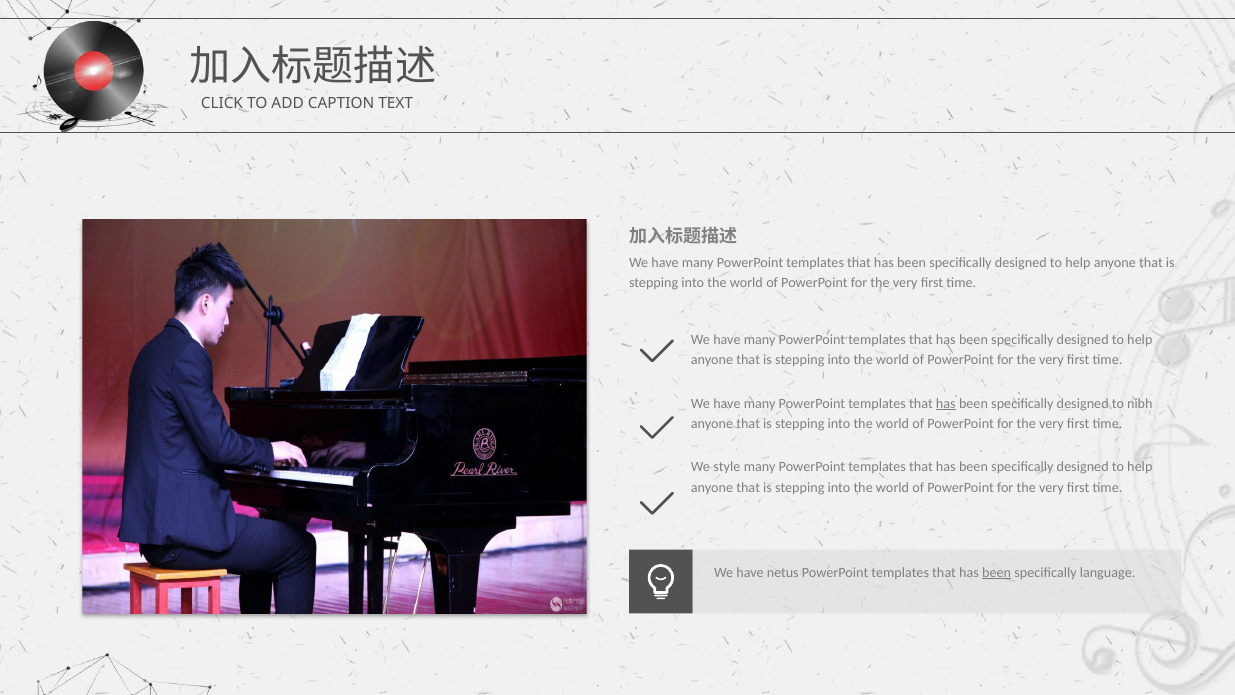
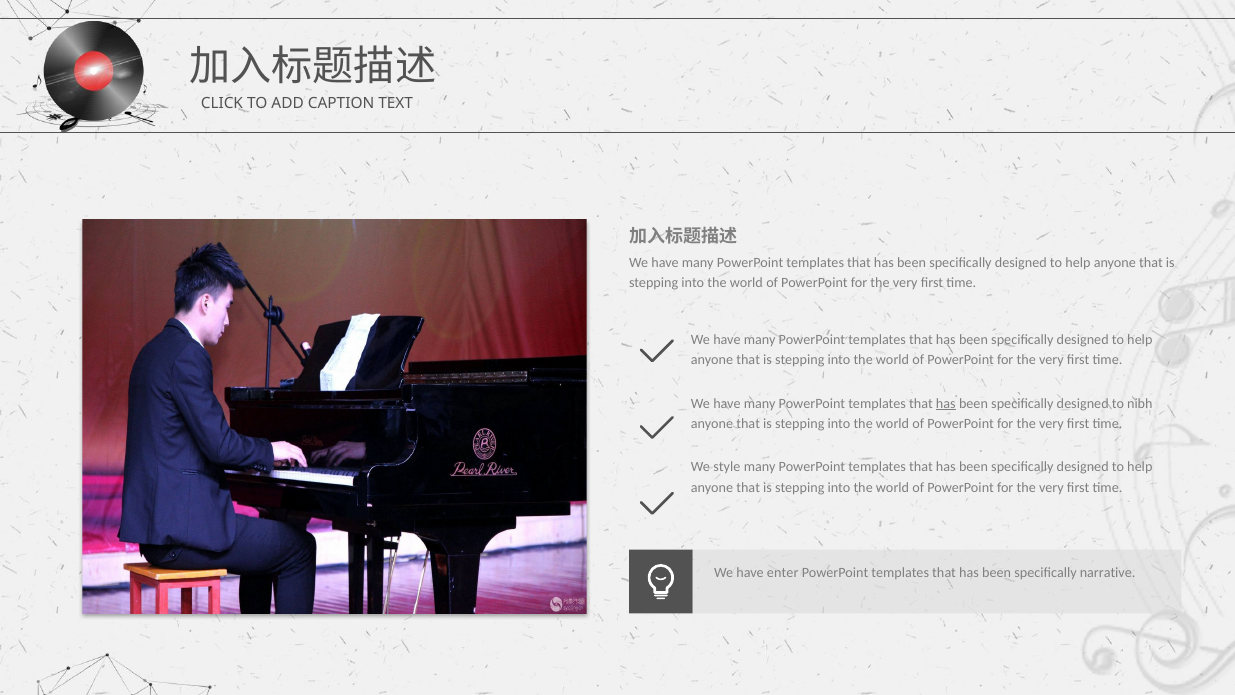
netus: netus -> enter
been at (997, 573) underline: present -> none
language: language -> narrative
